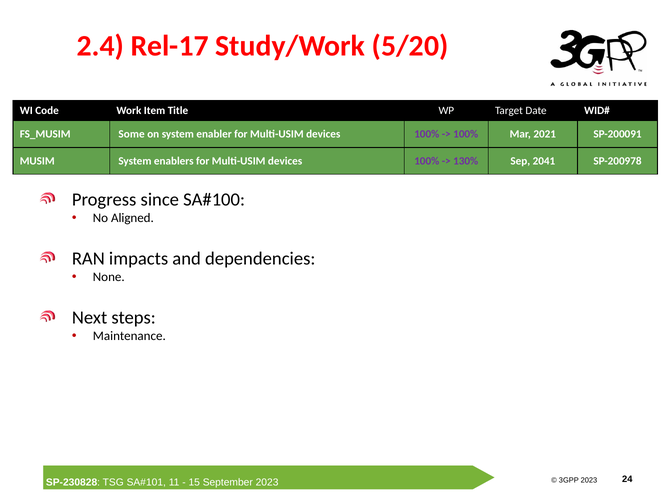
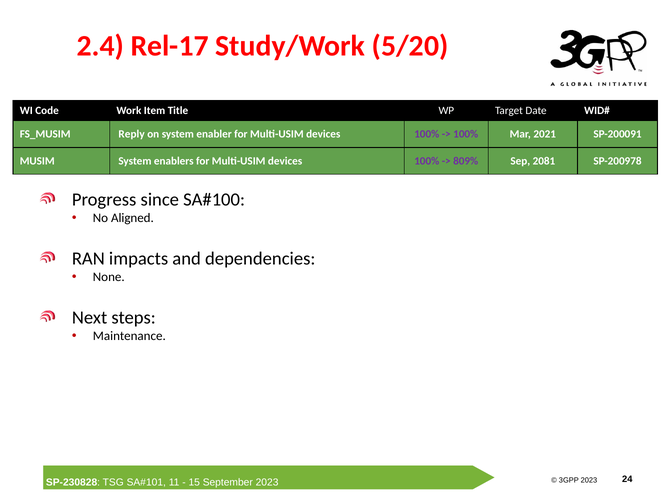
Some: Some -> Reply
130%: 130% -> 809%
2041: 2041 -> 2081
